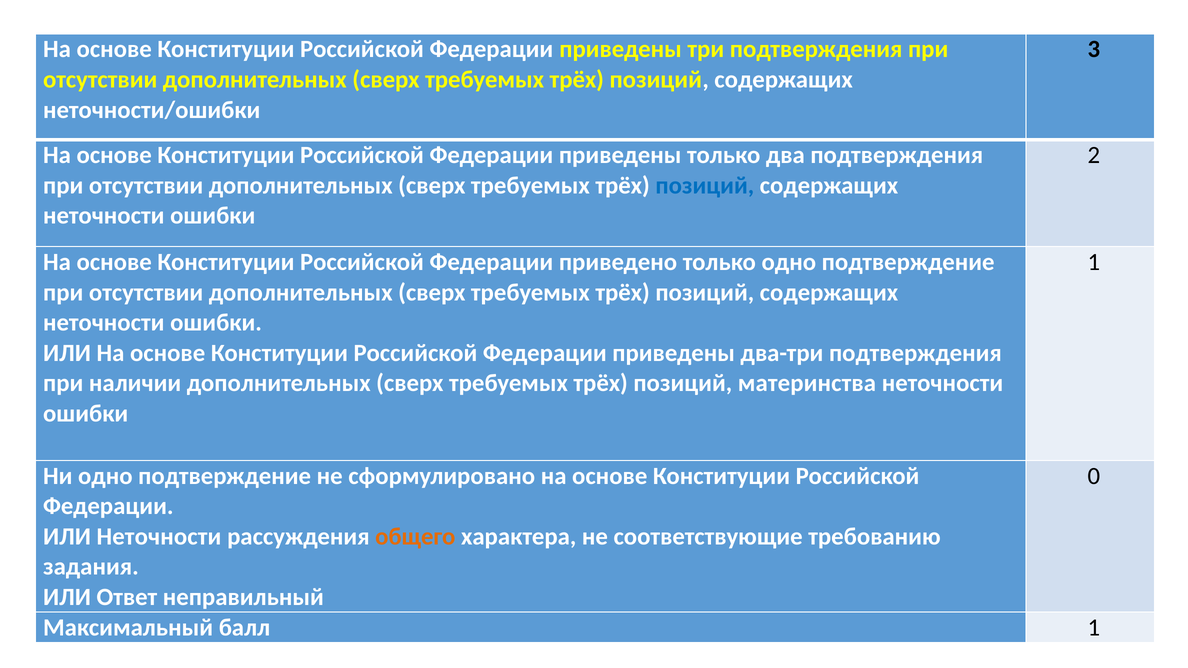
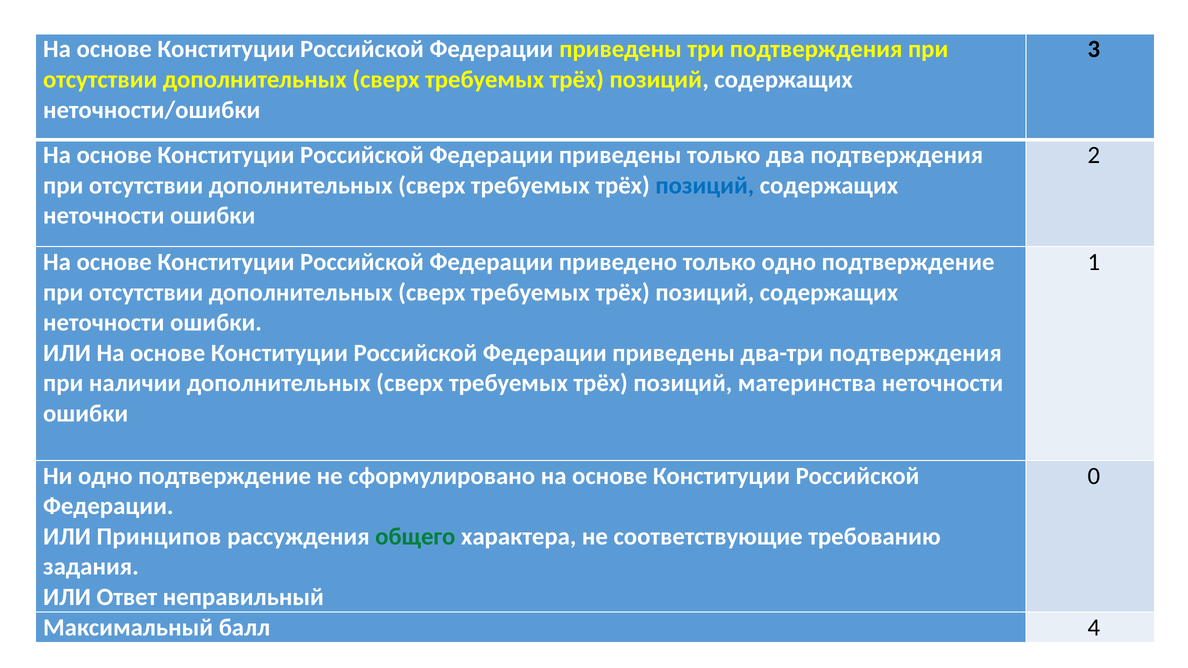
ИЛИ Неточности: Неточности -> Принципов
общего colour: orange -> green
балл 1: 1 -> 4
